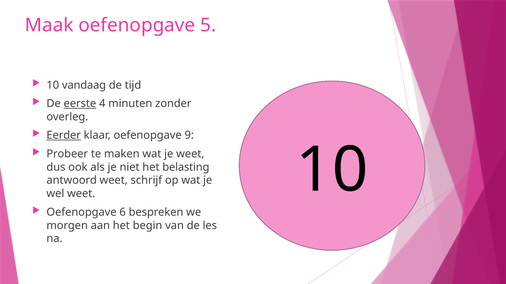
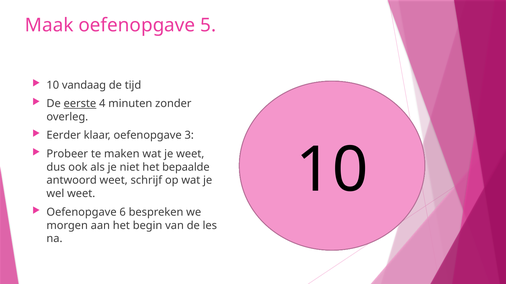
Eerder underline: present -> none
9: 9 -> 3
belasting: belasting -> bepaalde
